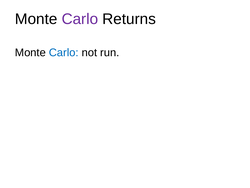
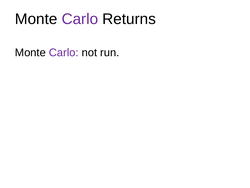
Carlo at (64, 52) colour: blue -> purple
